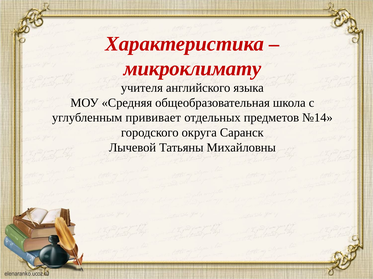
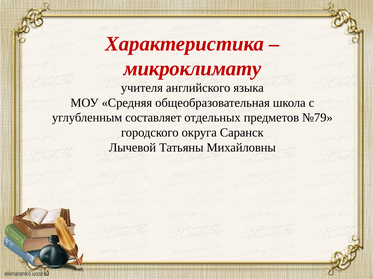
прививает: прививает -> составляет
№14: №14 -> №79
